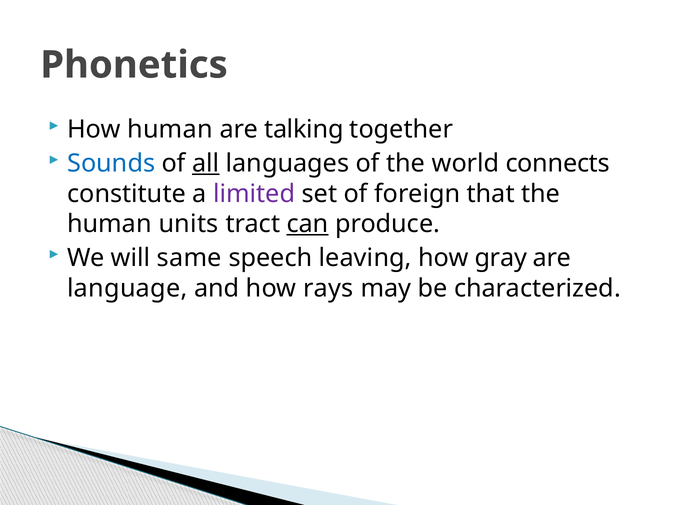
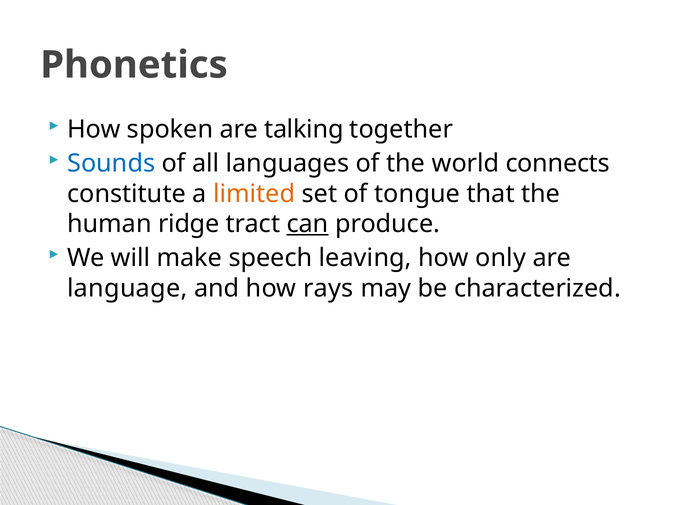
How human: human -> spoken
all underline: present -> none
limited colour: purple -> orange
foreign: foreign -> tongue
units: units -> ridge
same: same -> make
gray: gray -> only
